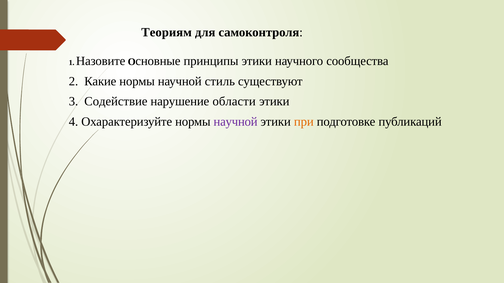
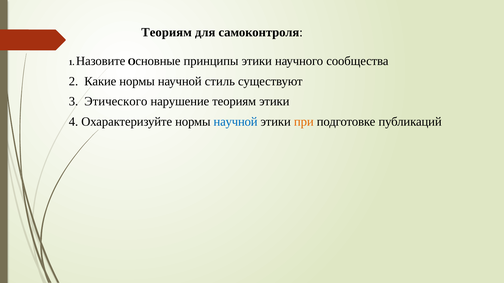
Содействие: Содействие -> Этического
нарушение области: области -> теориям
научной at (236, 122) colour: purple -> blue
